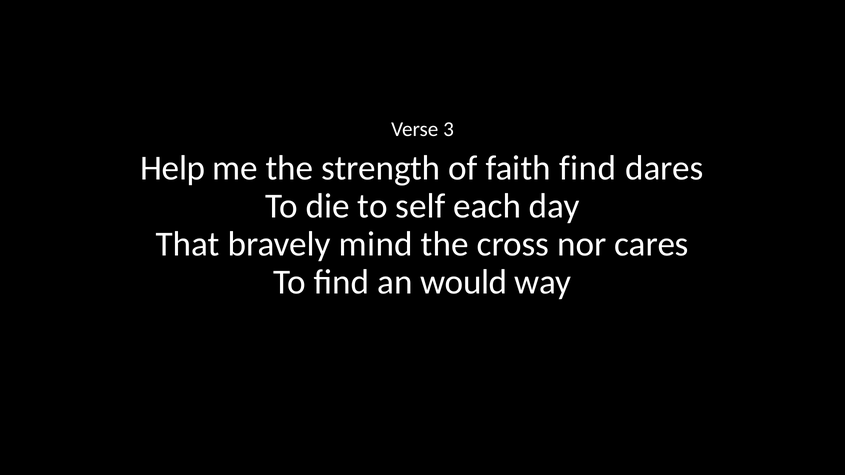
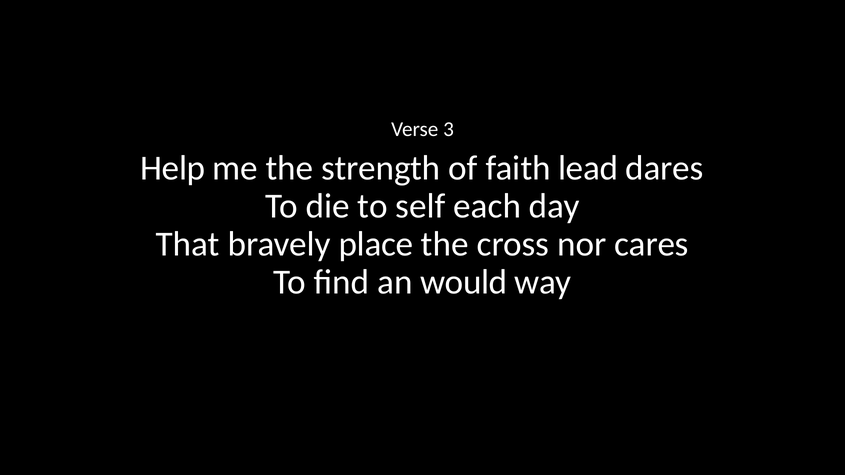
faith find: find -> lead
mind: mind -> place
